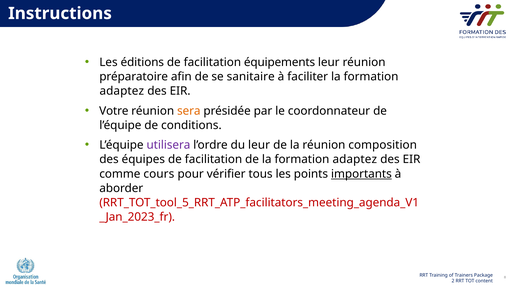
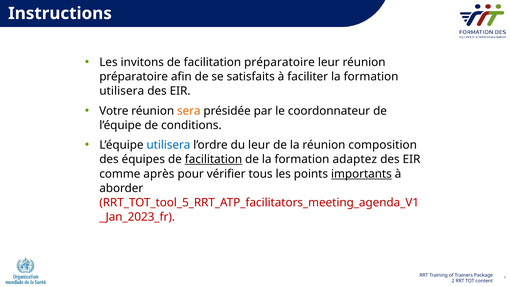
éditions: éditions -> invitons
facilitation équipements: équipements -> préparatoire
sanitaire: sanitaire -> satisfaits
adaptez at (122, 91): adaptez -> utilisera
utilisera at (168, 145) colour: purple -> blue
facilitation at (213, 159) underline: none -> present
cours: cours -> après
